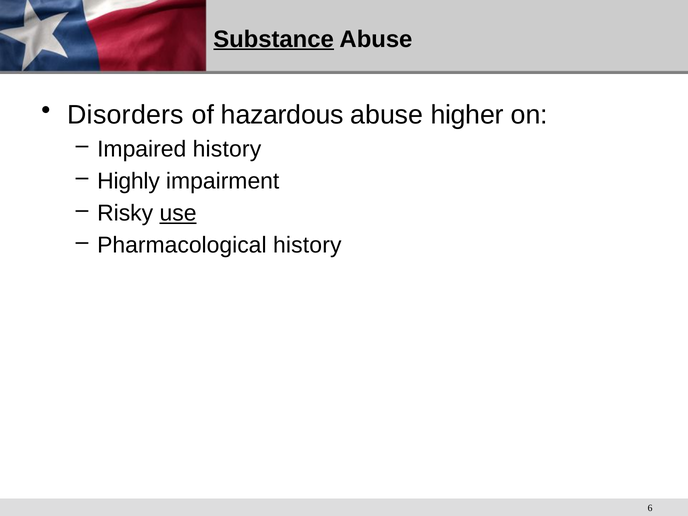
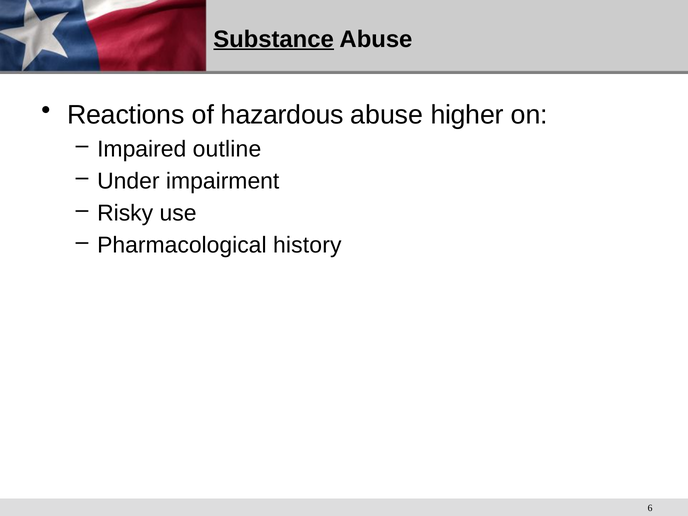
Disorders: Disorders -> Reactions
Impaired history: history -> outline
Highly: Highly -> Under
use underline: present -> none
